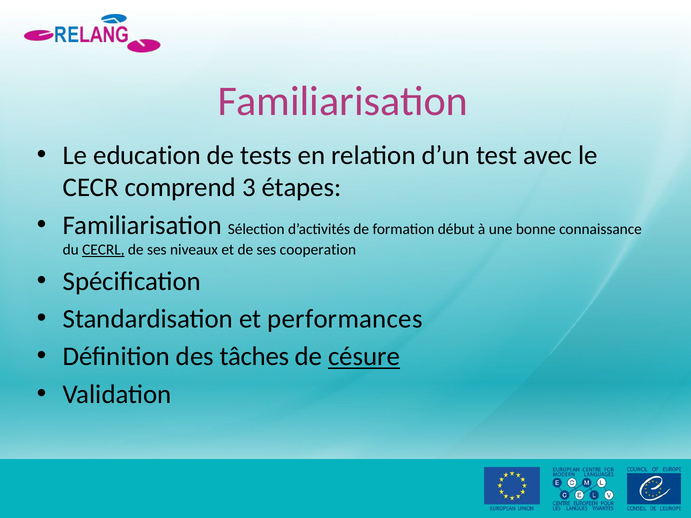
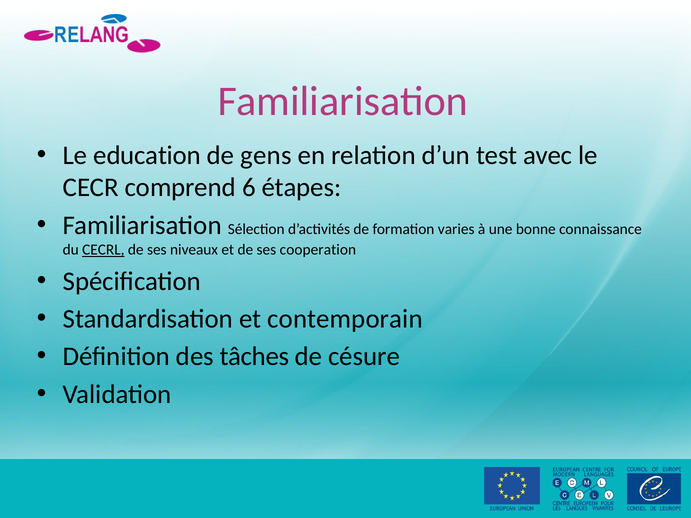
tests: tests -> gens
3: 3 -> 6
début: début -> varies
performances: performances -> contemporain
césure underline: present -> none
